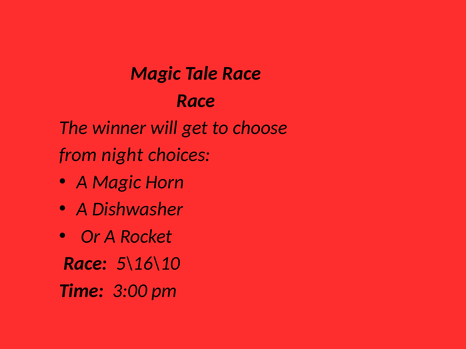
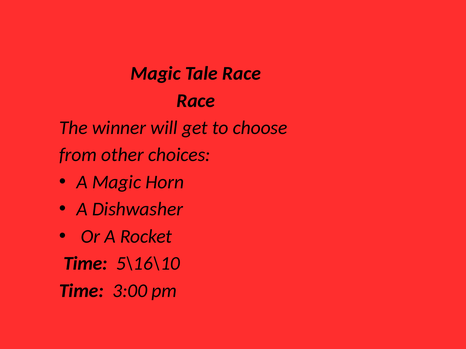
night: night -> other
Race at (85, 264): Race -> Time
